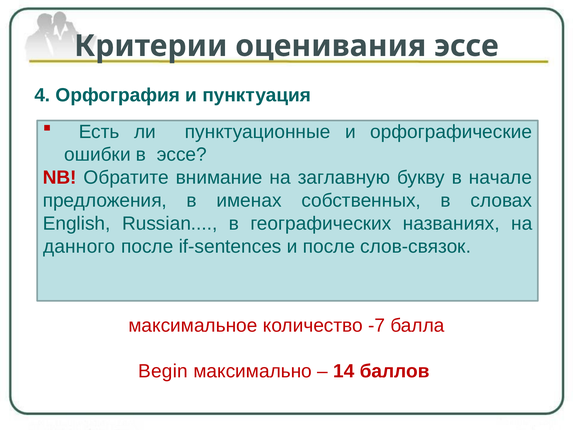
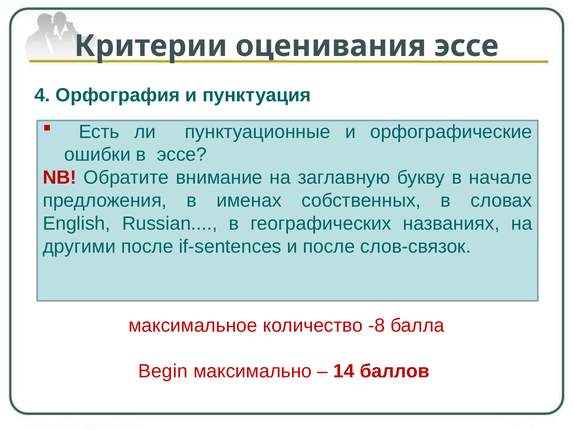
данного: данного -> другими
-7: -7 -> -8
